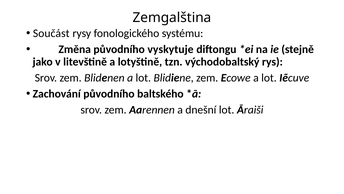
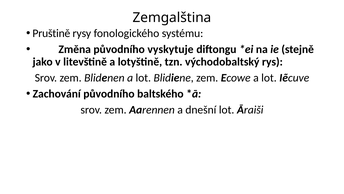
Součást: Součást -> Pruštině
